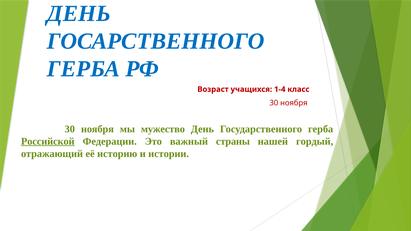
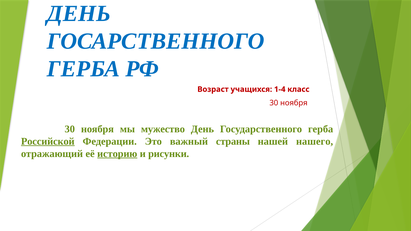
гордый: гордый -> нашего
историю underline: none -> present
истории: истории -> рисунки
